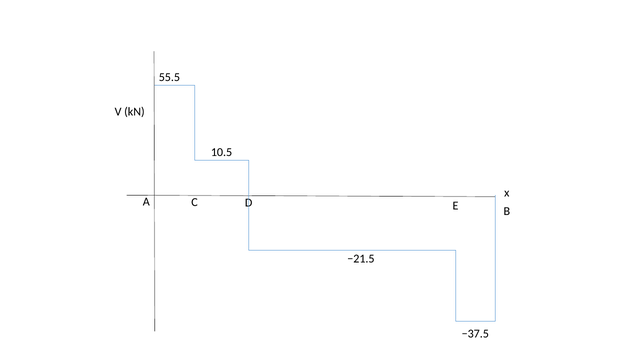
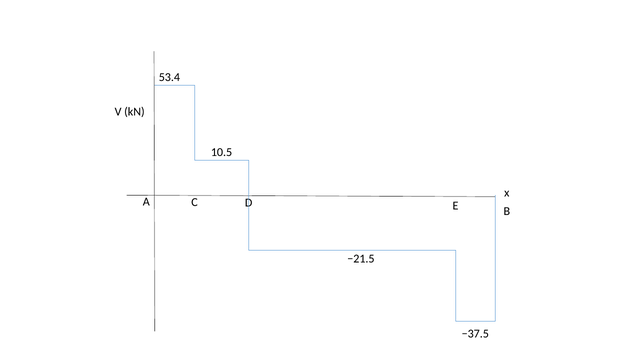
55.5: 55.5 -> 53.4
